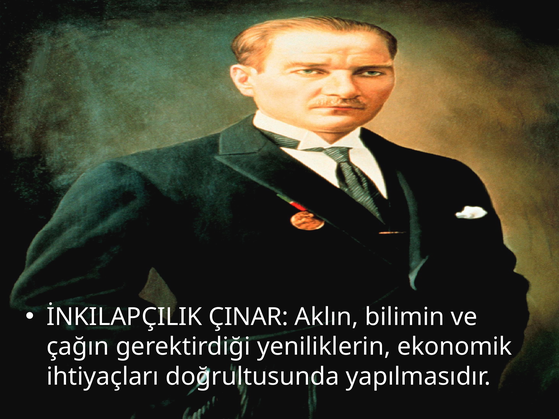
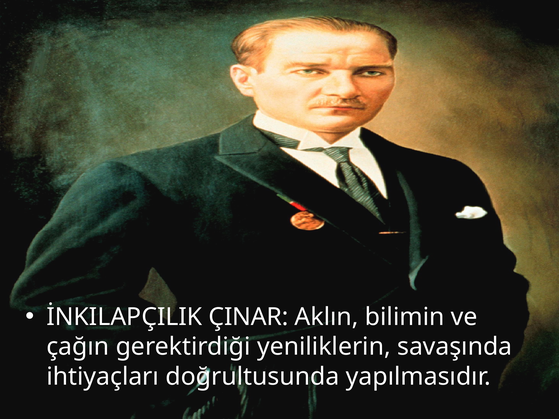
ekonomik: ekonomik -> savaşında
